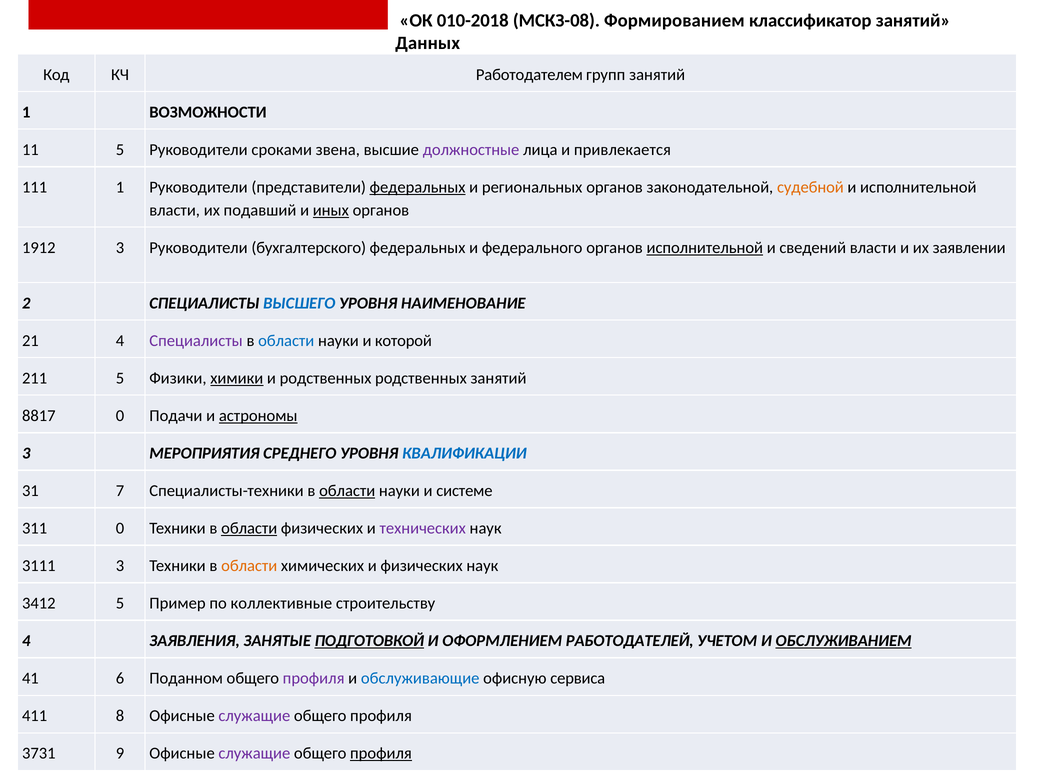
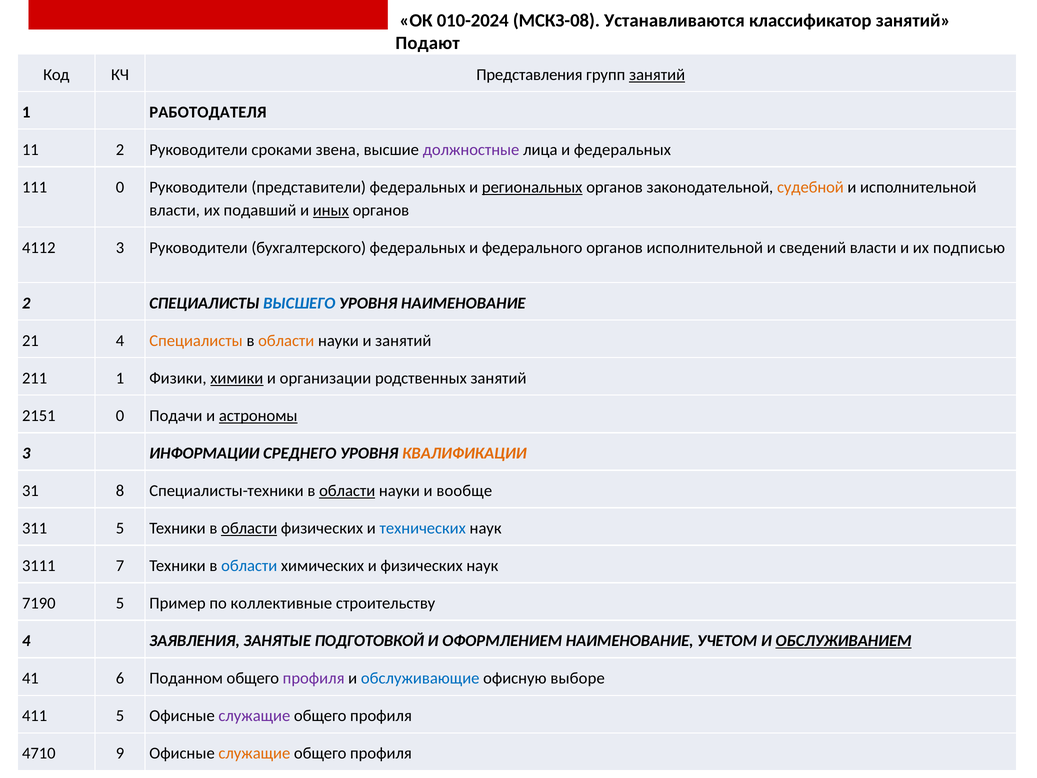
010-2018: 010-2018 -> 010-2024
Формированием: Формированием -> Устанавливаются
Данных: Данных -> Подают
Работодателем: Работодателем -> Представления
занятий at (657, 75) underline: none -> present
ВОЗМОЖНОСТИ: ВОЗМОЖНОСТИ -> РАБОТОДАТЕЛЯ
11 5: 5 -> 2
и привлекается: привлекается -> федеральных
111 1: 1 -> 0
федеральных at (418, 187) underline: present -> none
региональных underline: none -> present
1912: 1912 -> 4112
исполнительной at (705, 248) underline: present -> none
заявлении: заявлении -> подписью
Специалисты at (196, 341) colour: purple -> orange
области at (286, 341) colour: blue -> orange
и которой: которой -> занятий
211 5: 5 -> 1
и родственных: родственных -> организации
8817: 8817 -> 2151
МЕРОПРИЯТИЯ: МЕРОПРИЯТИЯ -> ИНФОРМАЦИИ
КВАЛИФИКАЦИИ colour: blue -> orange
7: 7 -> 8
системе: системе -> вообще
311 0: 0 -> 5
технических colour: purple -> blue
3111 3: 3 -> 7
области at (249, 566) colour: orange -> blue
3412: 3412 -> 7190
ПОДГОТОВКОЙ underline: present -> none
ОФОРМЛЕНИЕМ РАБОТОДАТЕЛЕЙ: РАБОТОДАТЕЛЕЙ -> НАИМЕНОВАНИЕ
сервиса: сервиса -> выборе
411 8: 8 -> 5
3731: 3731 -> 4710
служащие at (254, 753) colour: purple -> orange
профиля at (381, 753) underline: present -> none
